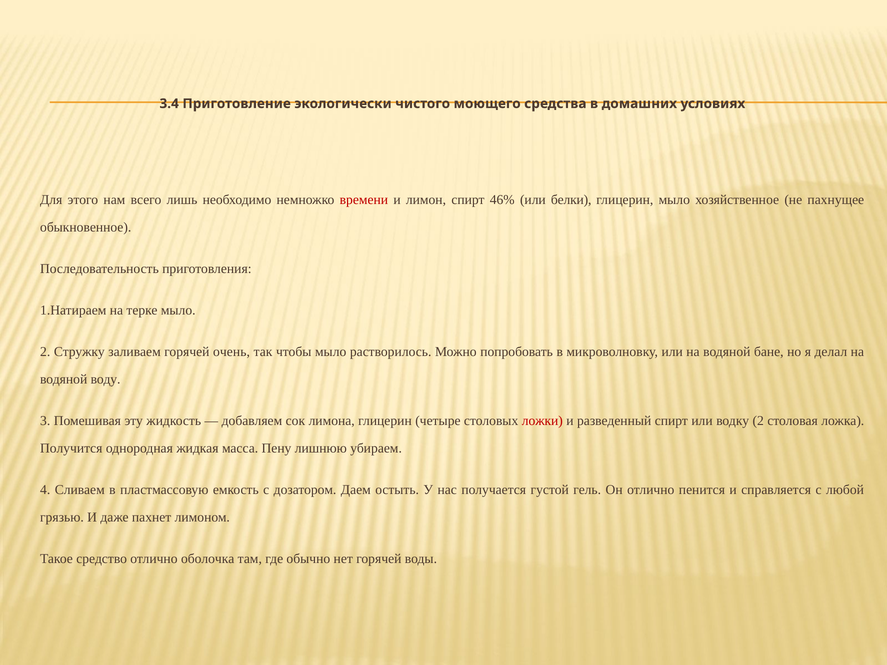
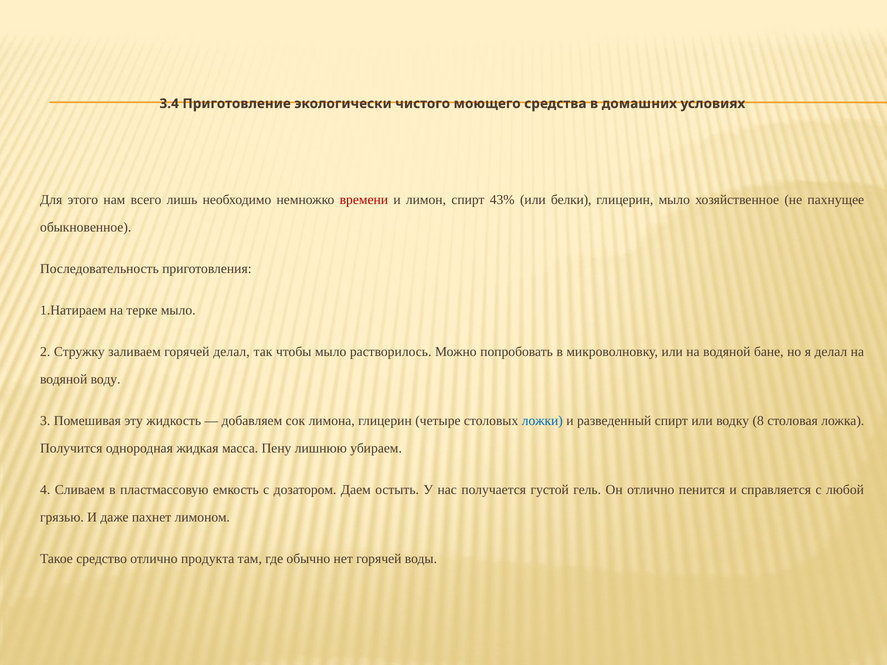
46%: 46% -> 43%
горячей очень: очень -> делал
ложки colour: red -> blue
водку 2: 2 -> 8
оболочка: оболочка -> продукта
